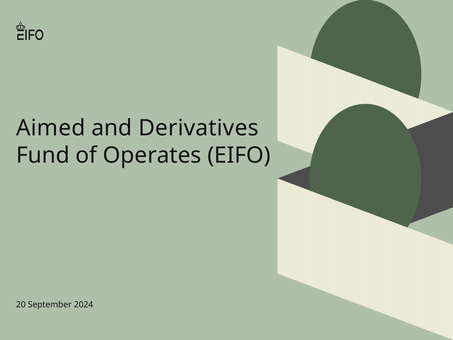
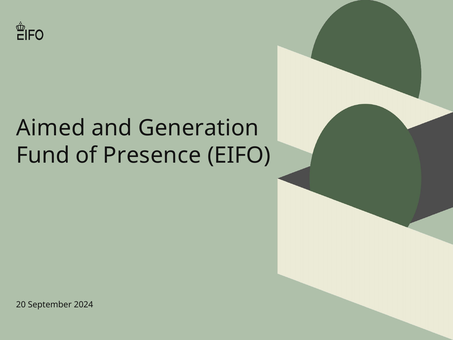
Derivatives: Derivatives -> Generation
Operates: Operates -> Presence
